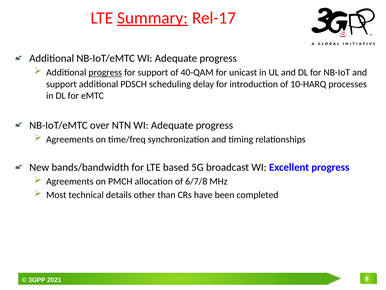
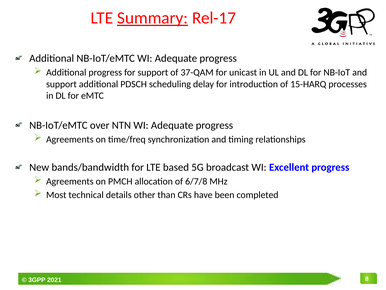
progress at (105, 72) underline: present -> none
40-QAM: 40-QAM -> 37-QAM
10-HARQ: 10-HARQ -> 15-HARQ
